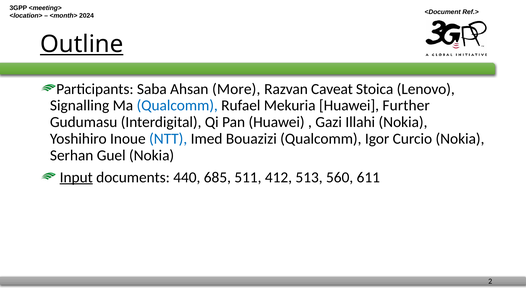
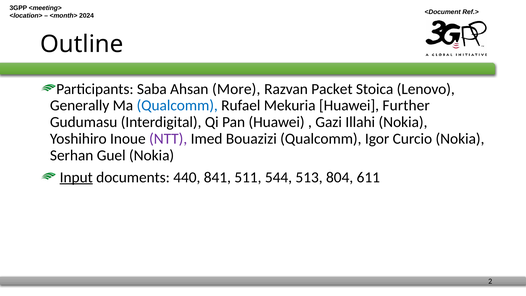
Outline underline: present -> none
Caveat: Caveat -> Packet
Signalling: Signalling -> Generally
NTT colour: blue -> purple
685: 685 -> 841
412: 412 -> 544
560: 560 -> 804
